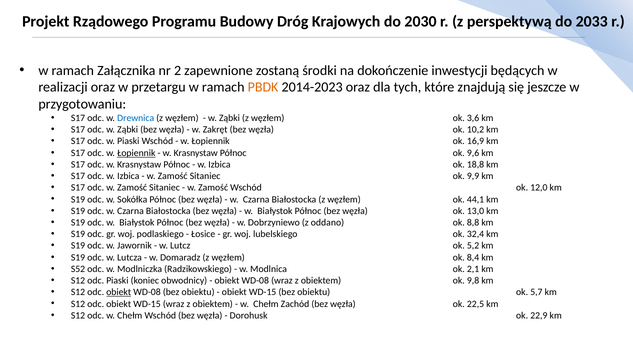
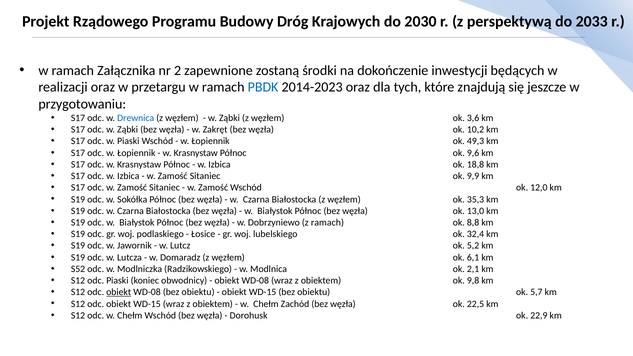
PBDK colour: orange -> blue
16,9: 16,9 -> 49,3
Łopiennik at (136, 153) underline: present -> none
44,1: 44,1 -> 35,3
z oddano: oddano -> ramach
8,4: 8,4 -> 6,1
